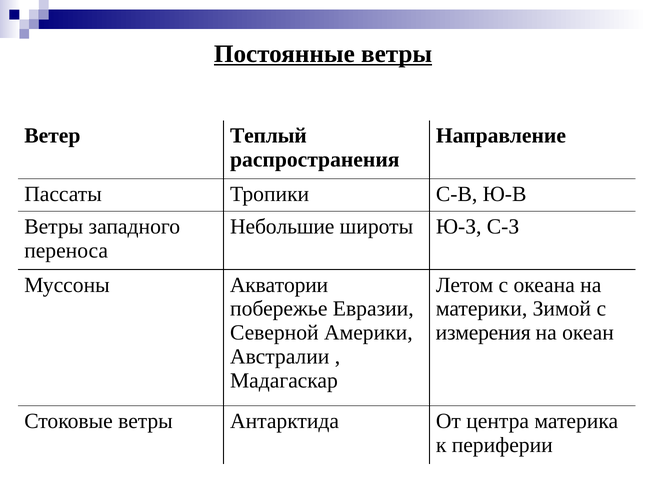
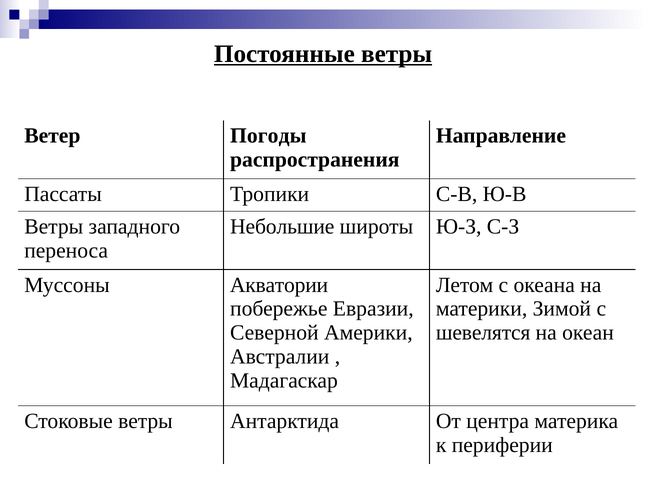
Теплый: Теплый -> Погоды
измерения: измерения -> шевелятся
